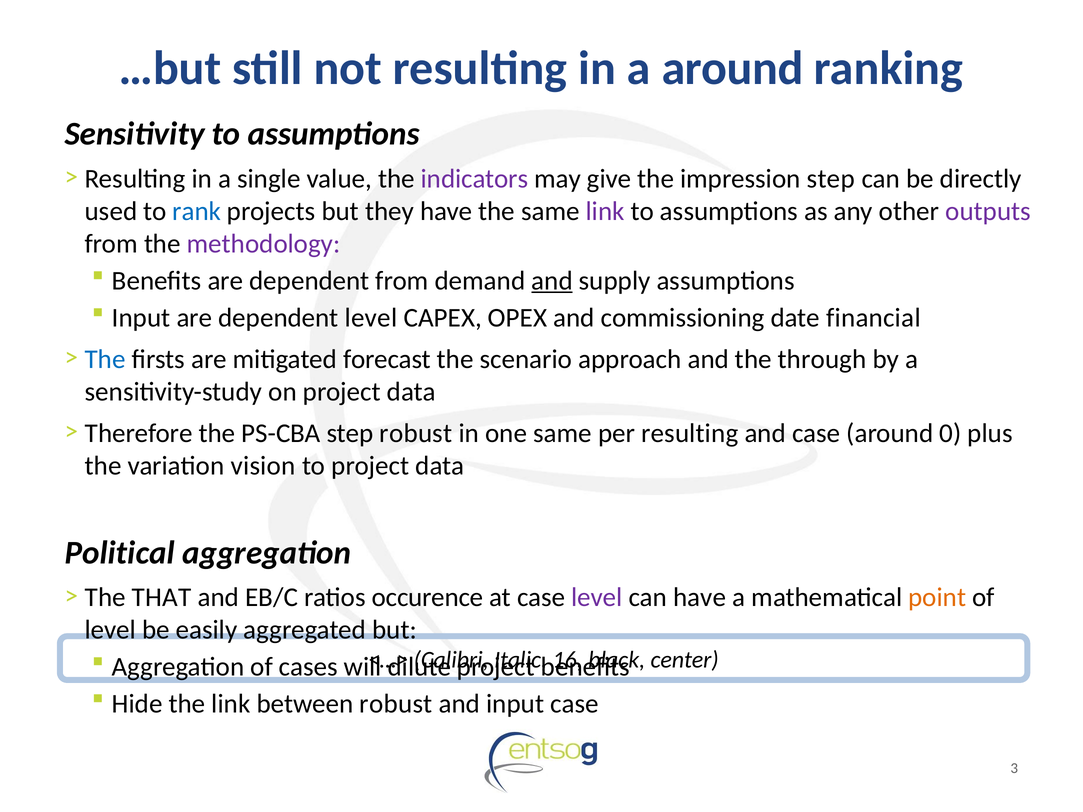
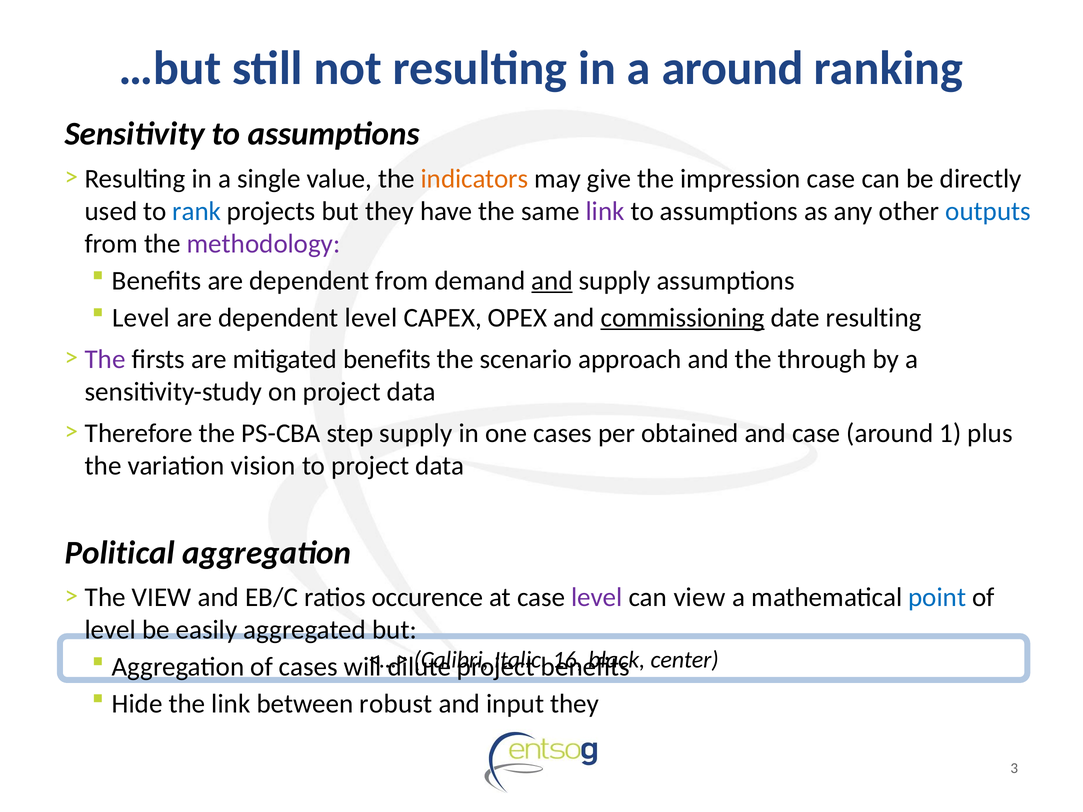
indicators colour: purple -> orange
impression step: step -> case
outputs colour: purple -> blue
Input at (141, 318): Input -> Level
commissioning underline: none -> present
date financial: financial -> resulting
The at (105, 359) colour: blue -> purple
mitigated forecast: forecast -> benefits
step robust: robust -> supply
one same: same -> cases
per resulting: resulting -> obtained
0: 0 -> 1
The THAT: THAT -> VIEW
can have: have -> view
point colour: orange -> blue
input case: case -> they
